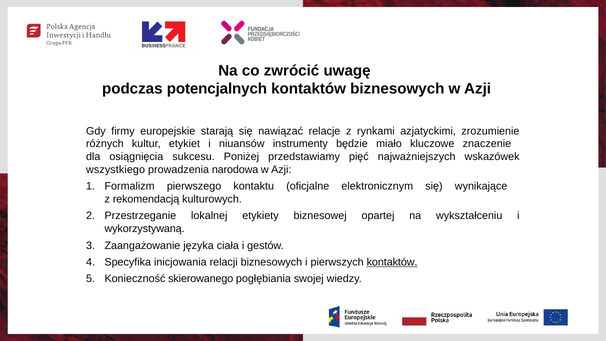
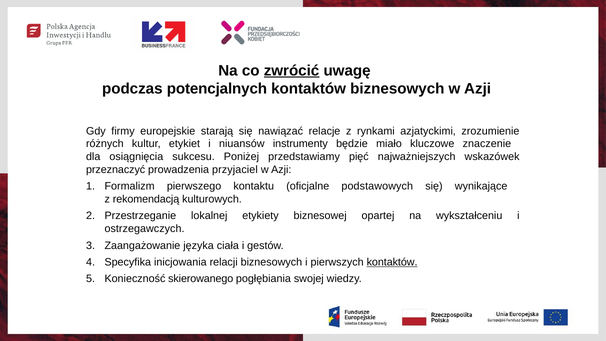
zwrócić underline: none -> present
wszystkiego: wszystkiego -> przeznaczyć
narodowa: narodowa -> przyjaciel
elektronicznym: elektronicznym -> podstawowych
wykorzystywaną: wykorzystywaną -> ostrzegawczych
